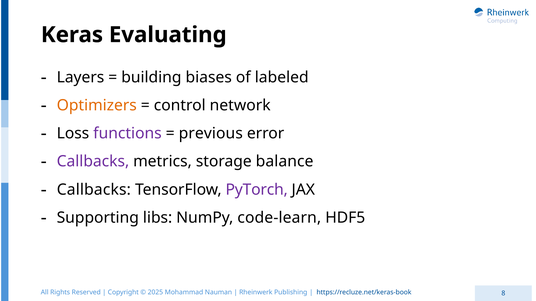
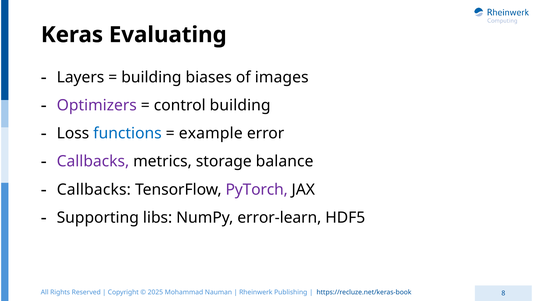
labeled: labeled -> images
Optimizers colour: orange -> purple
control network: network -> building
functions colour: purple -> blue
previous: previous -> example
code-learn: code-learn -> error-learn
